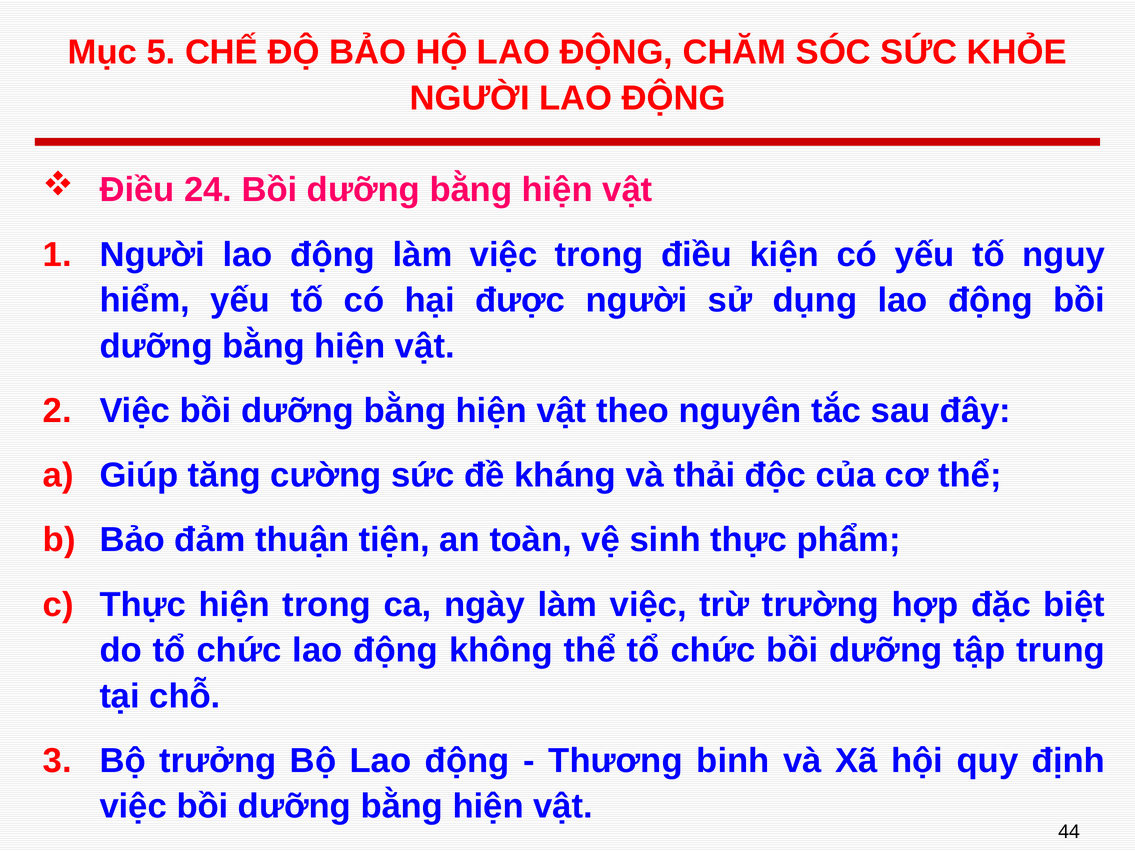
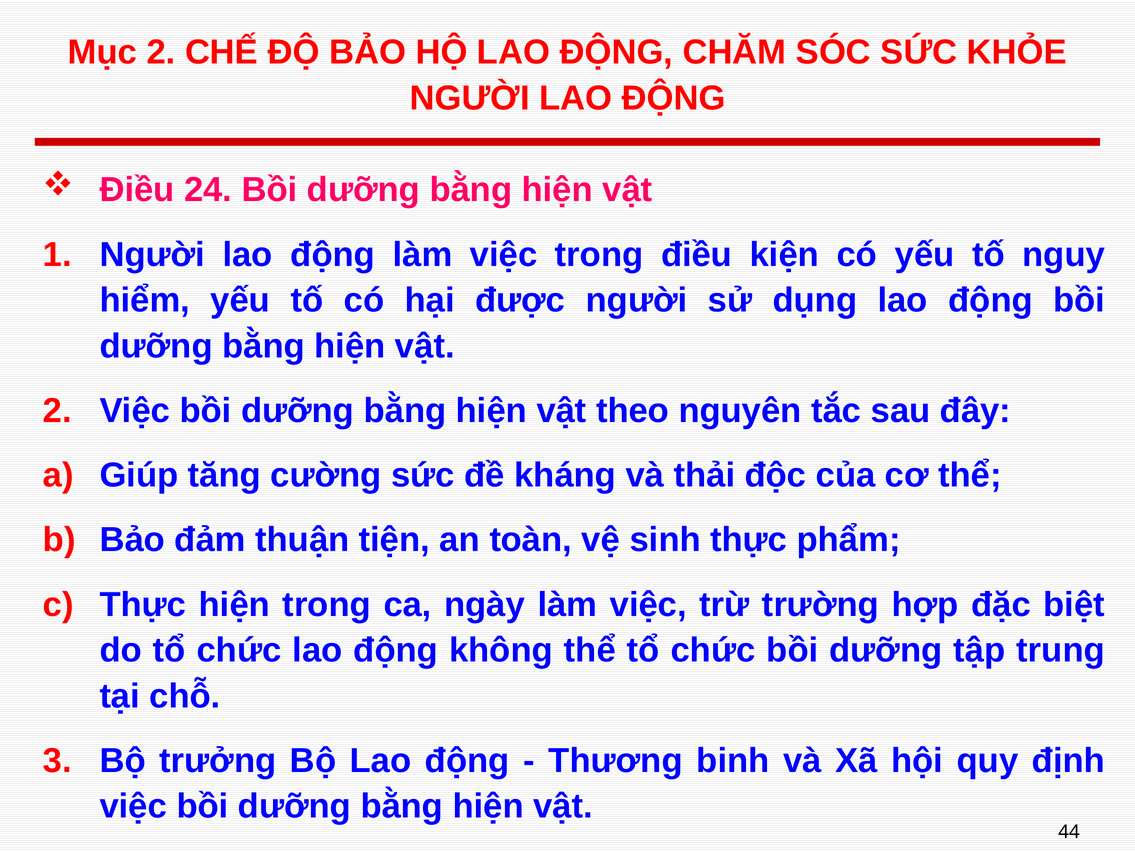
Mục 5: 5 -> 2
